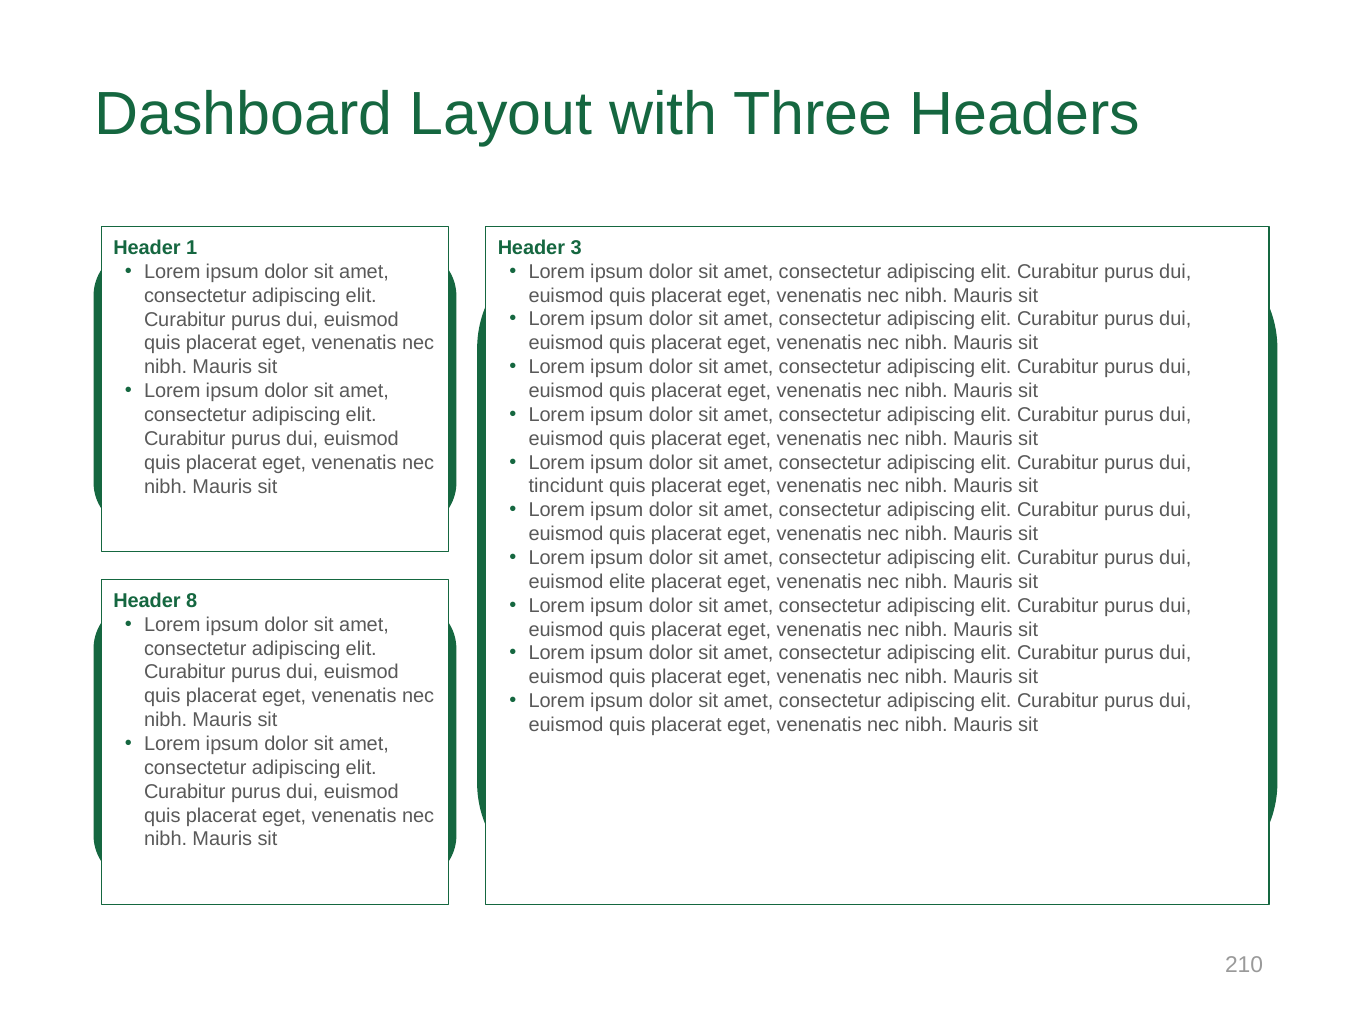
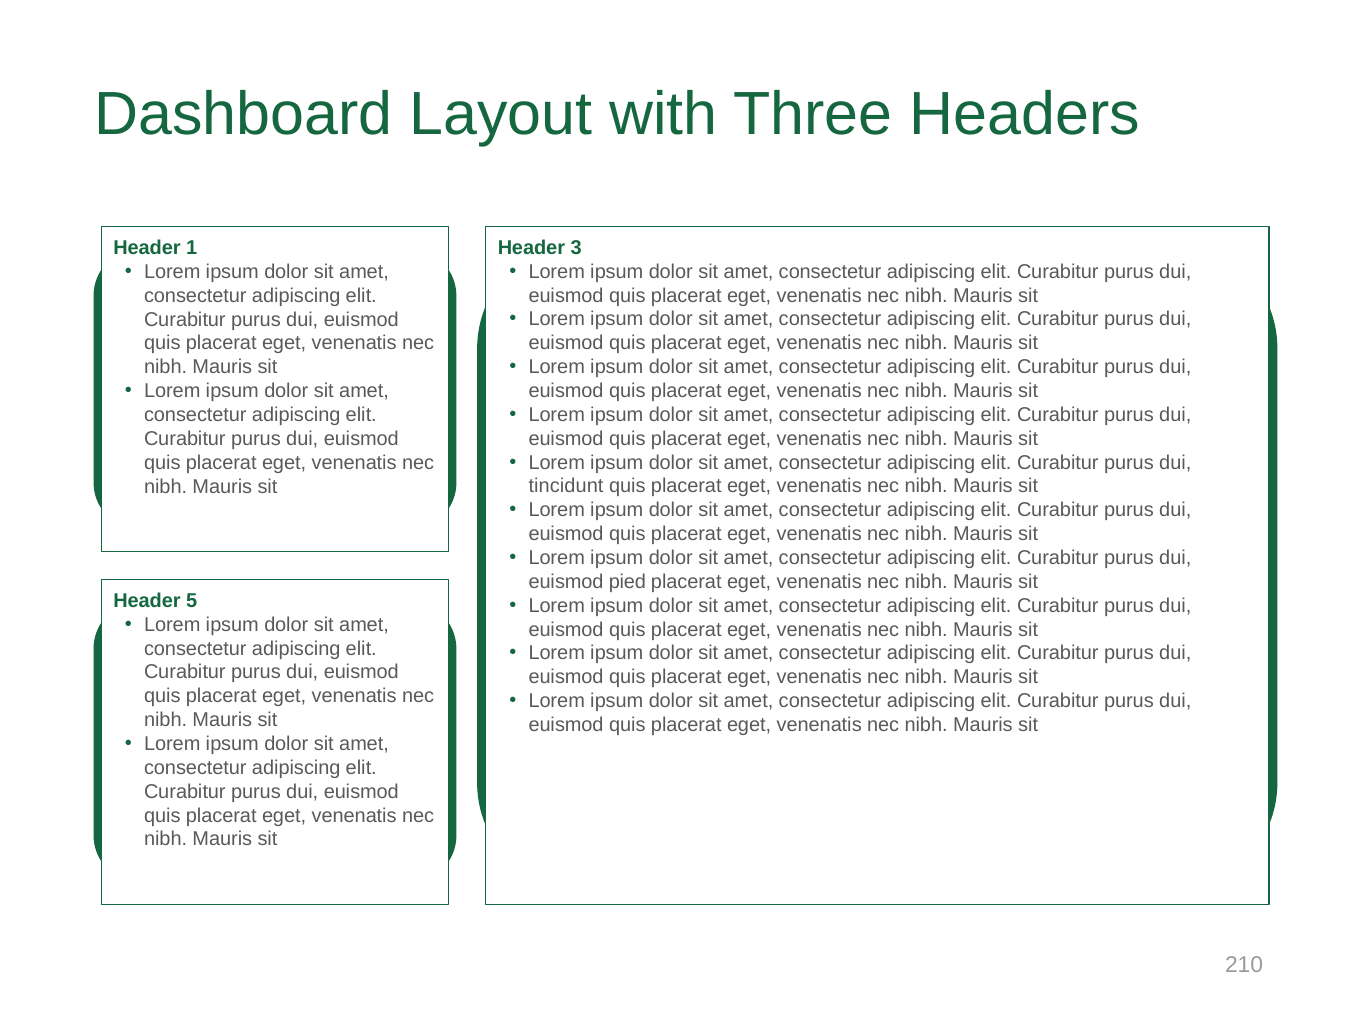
elite: elite -> pied
8: 8 -> 5
